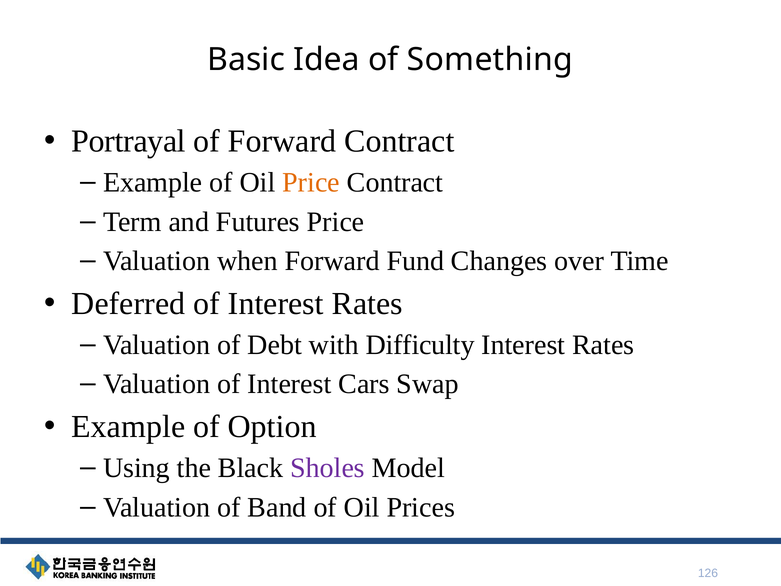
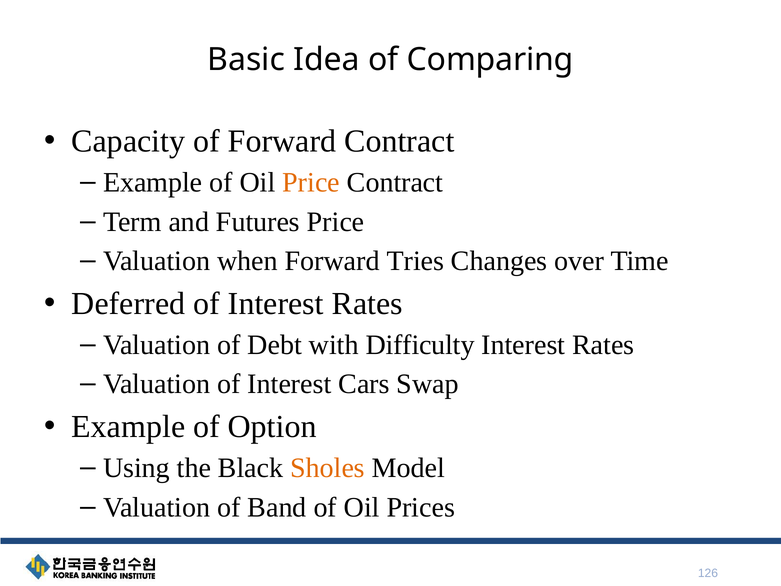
Something: Something -> Comparing
Portrayal: Portrayal -> Capacity
Fund: Fund -> Tries
Sholes colour: purple -> orange
